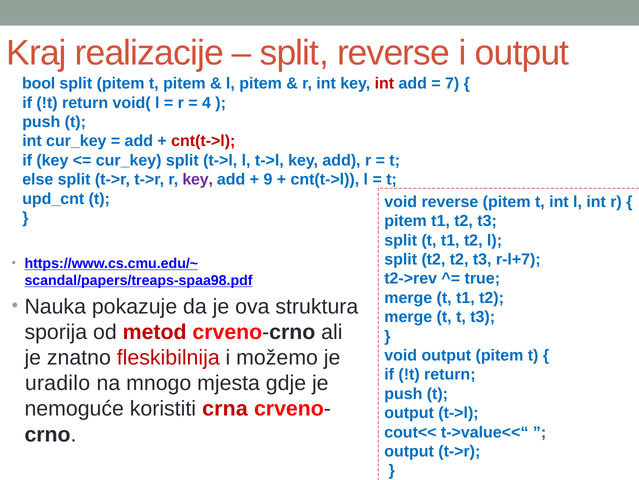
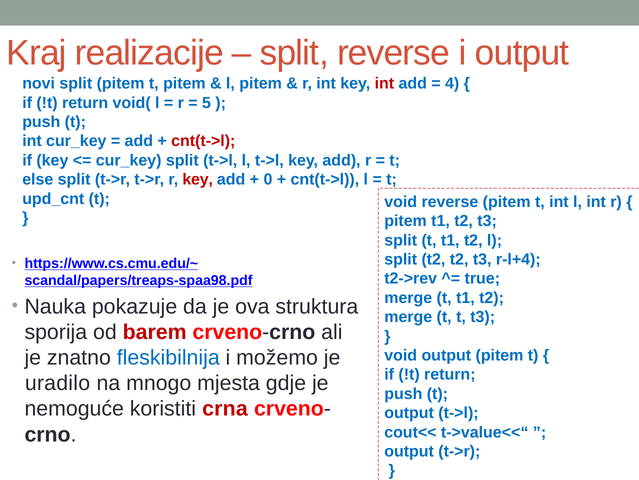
bool: bool -> novi
7: 7 -> 4
4: 4 -> 5
key at (198, 179) colour: purple -> red
9: 9 -> 0
r-l+7: r-l+7 -> r-l+4
metod: metod -> barem
fleskibilnija colour: red -> blue
